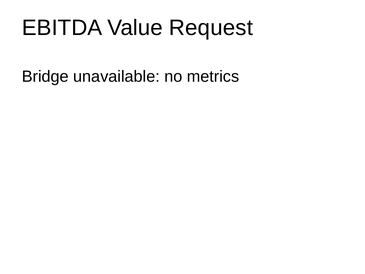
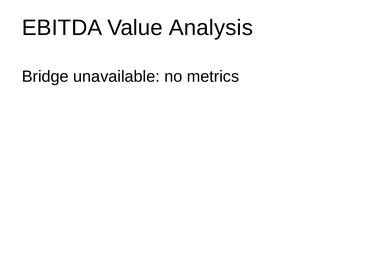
Request: Request -> Analysis
